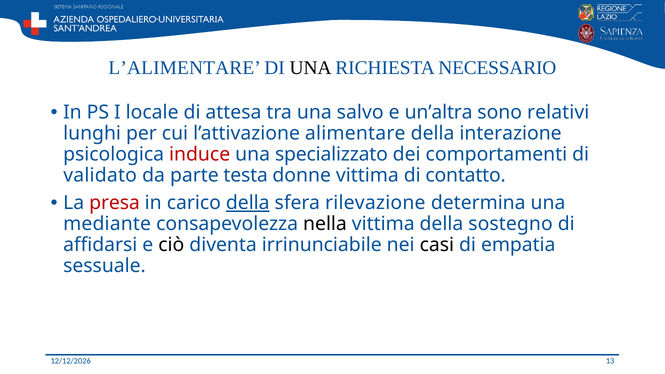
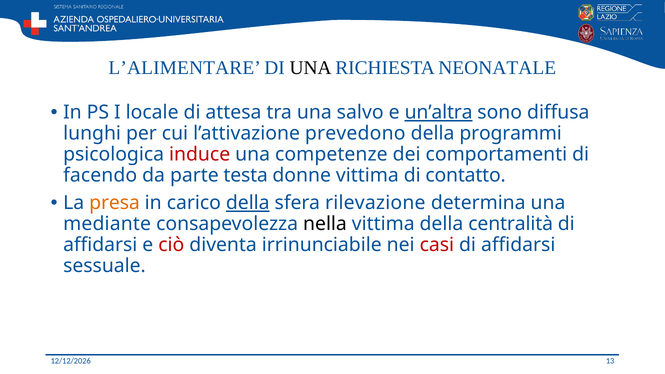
NECESSARIO: NECESSARIO -> NEONATALE
un’altra underline: none -> present
relativi: relativi -> diffusa
alimentare: alimentare -> prevedono
interazione: interazione -> programmi
specializzato: specializzato -> competenze
validato: validato -> facendo
presa colour: red -> orange
sostegno: sostegno -> centralità
ciò colour: black -> red
casi colour: black -> red
empatia at (518, 245): empatia -> affidarsi
